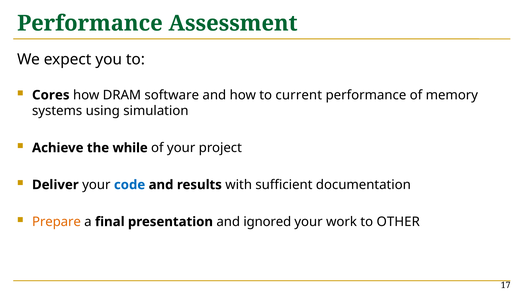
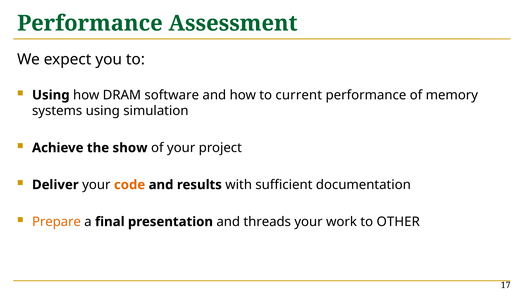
Cores at (51, 95): Cores -> Using
while: while -> show
code colour: blue -> orange
ignored: ignored -> threads
